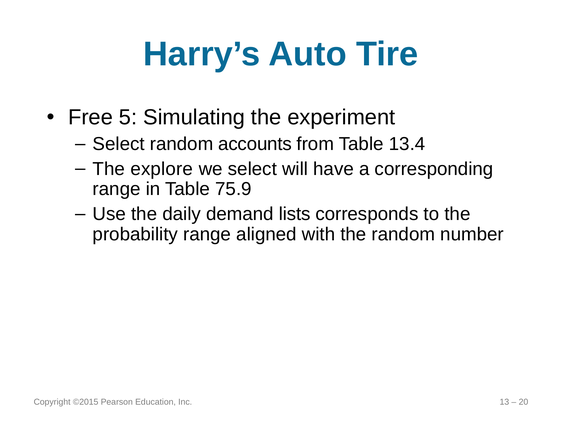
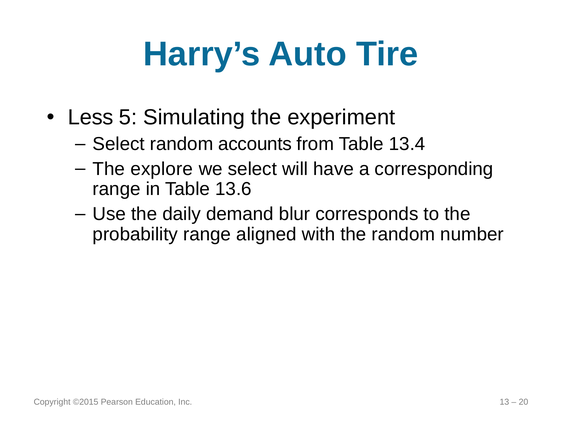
Free: Free -> Less
75.9: 75.9 -> 13.6
lists: lists -> blur
